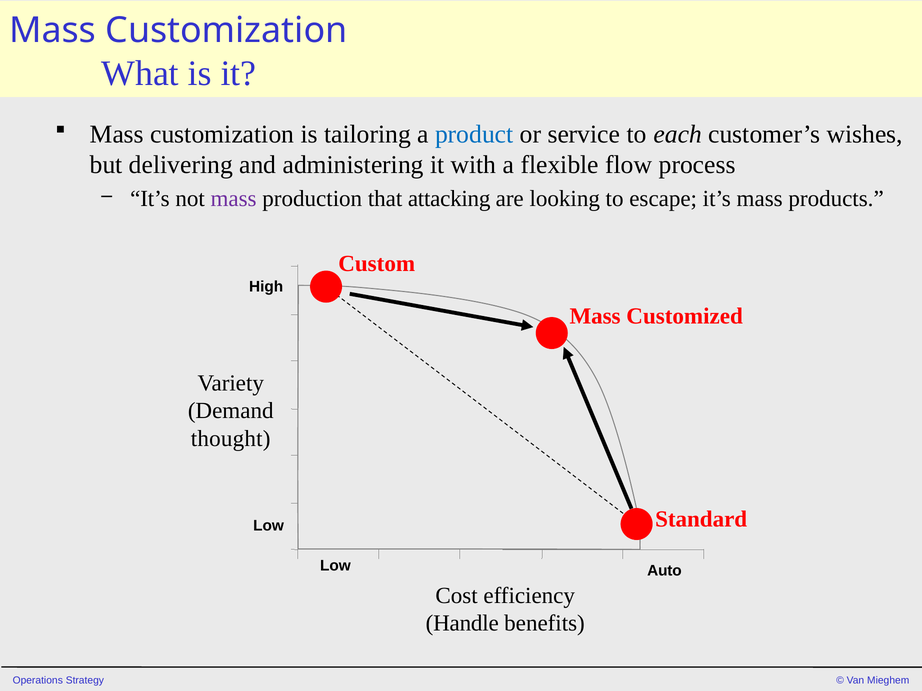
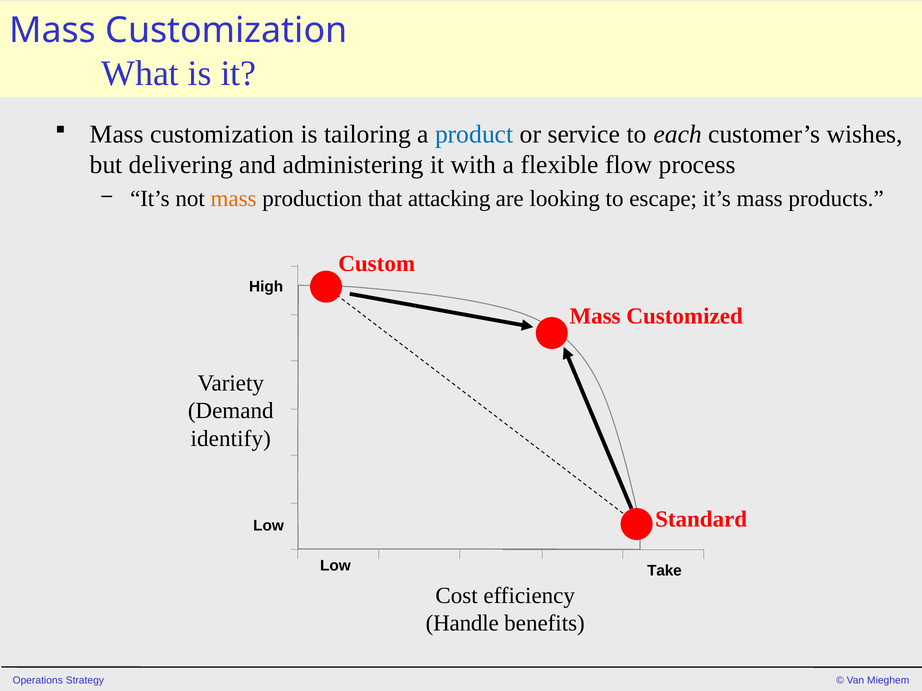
mass at (234, 199) colour: purple -> orange
thought: thought -> identify
Auto: Auto -> Take
